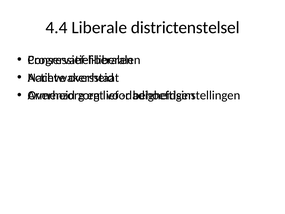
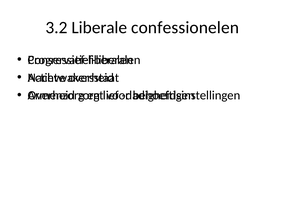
4.4: 4.4 -> 3.2
districtenstelsel: districtenstelsel -> confessionelen
